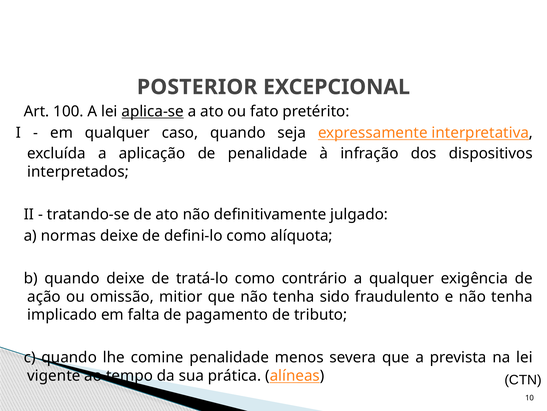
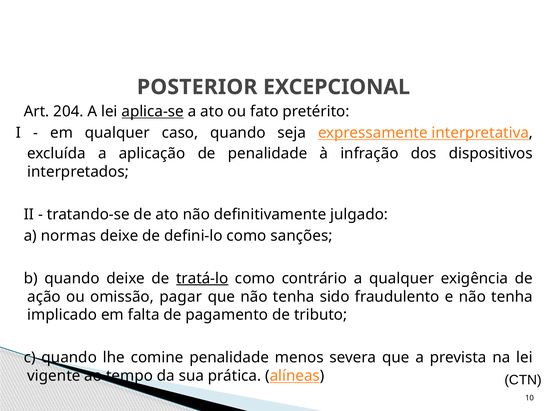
100: 100 -> 204
alíquota: alíquota -> sanções
tratá-lo underline: none -> present
mitior: mitior -> pagar
